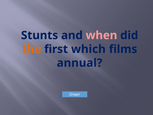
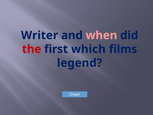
Stunts: Stunts -> Writer
the colour: orange -> red
annual: annual -> legend
